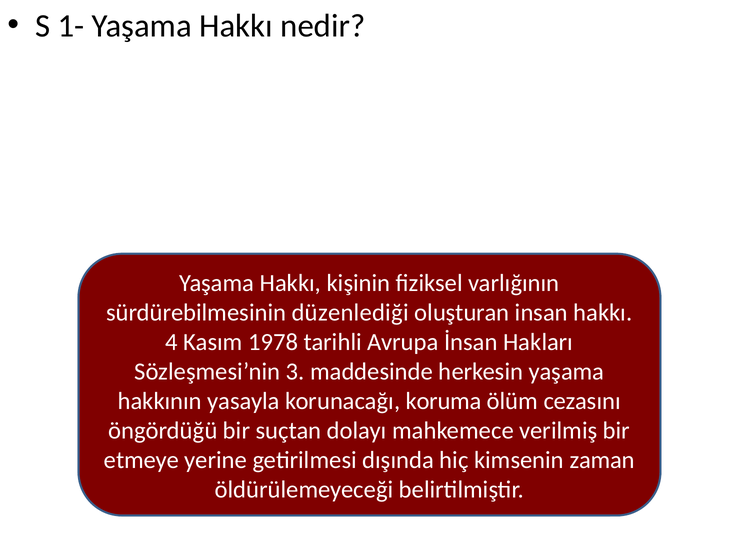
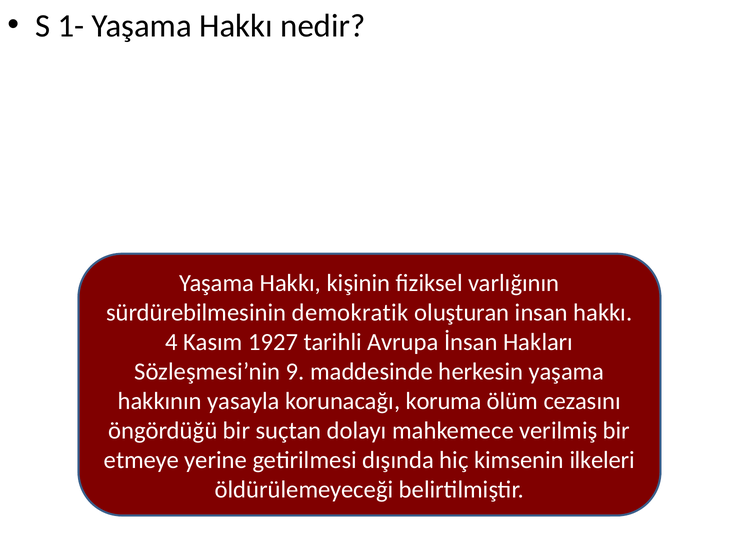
düzenlediği: düzenlediği -> demokratik
1978: 1978 -> 1927
3: 3 -> 9
zaman: zaman -> ilkeleri
